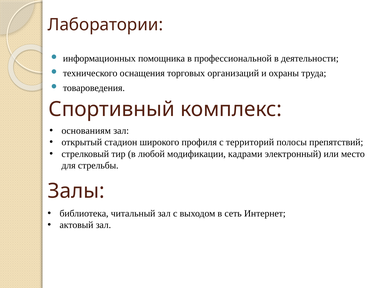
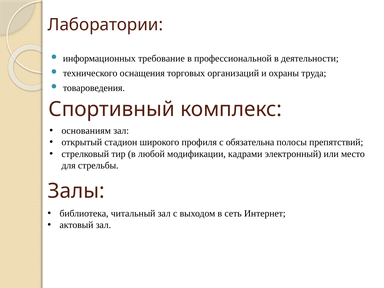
помощника: помощника -> требование
территорий: территорий -> обязательна
